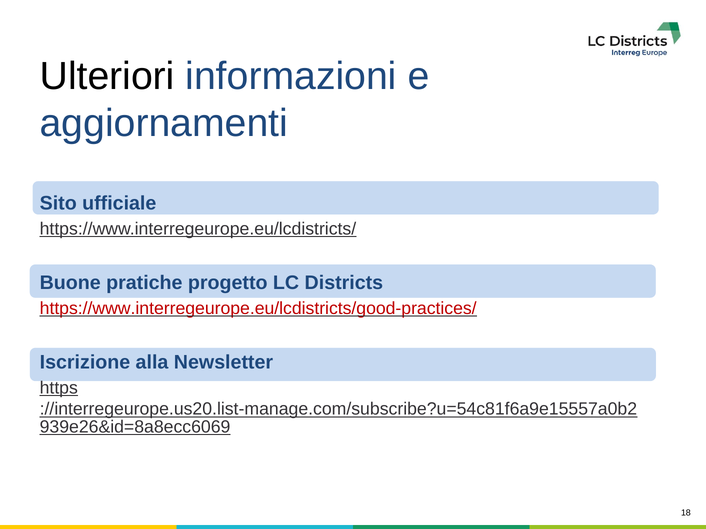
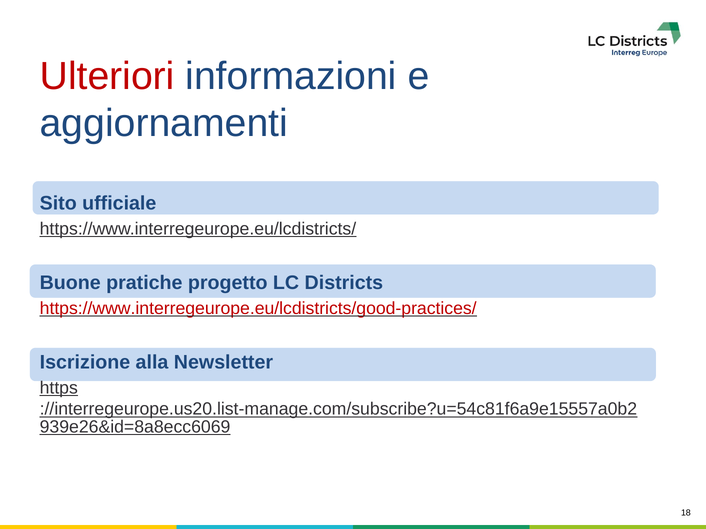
Ulteriori colour: black -> red
